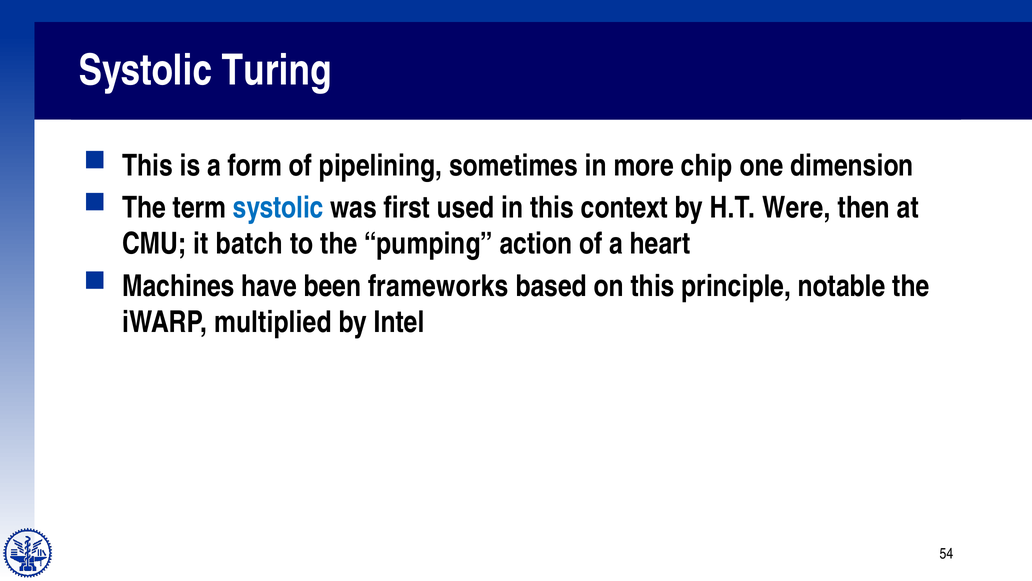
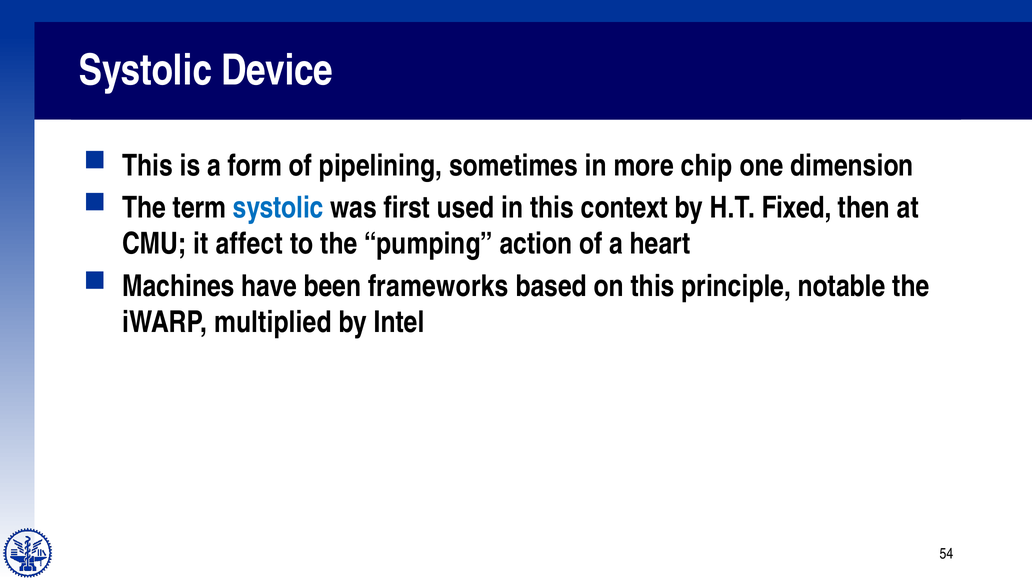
Turing: Turing -> Device
Were: Were -> Fixed
batch: batch -> affect
